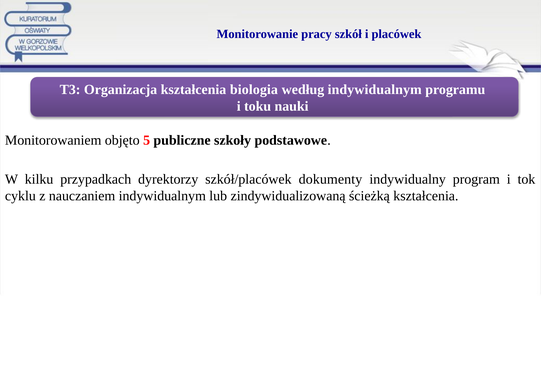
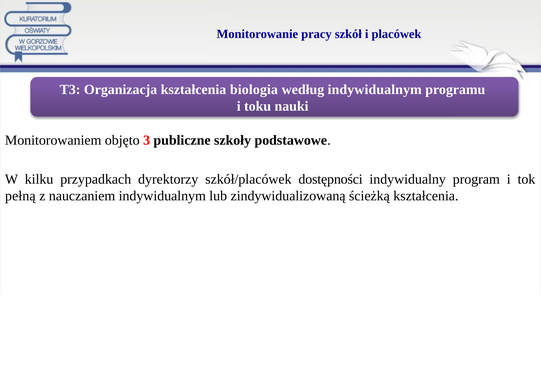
5: 5 -> 3
dokumenty: dokumenty -> dostępności
cyklu: cyklu -> pełną
